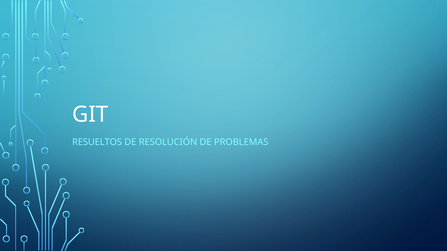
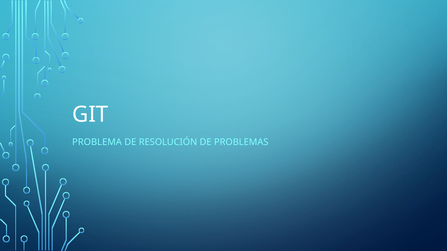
RESUELTOS: RESUELTOS -> PROBLEMA
